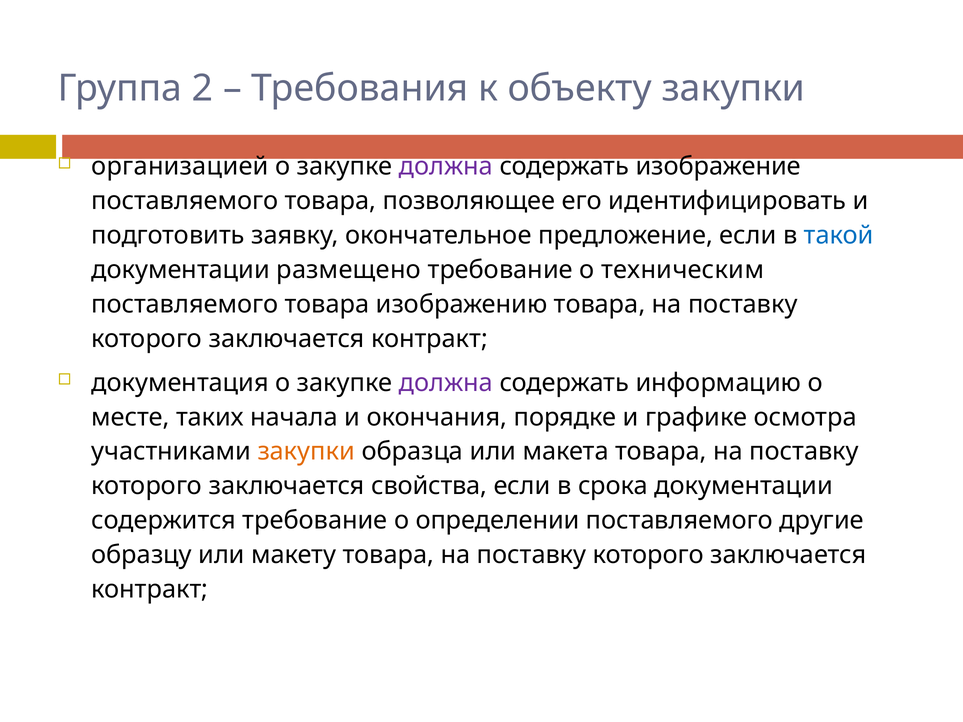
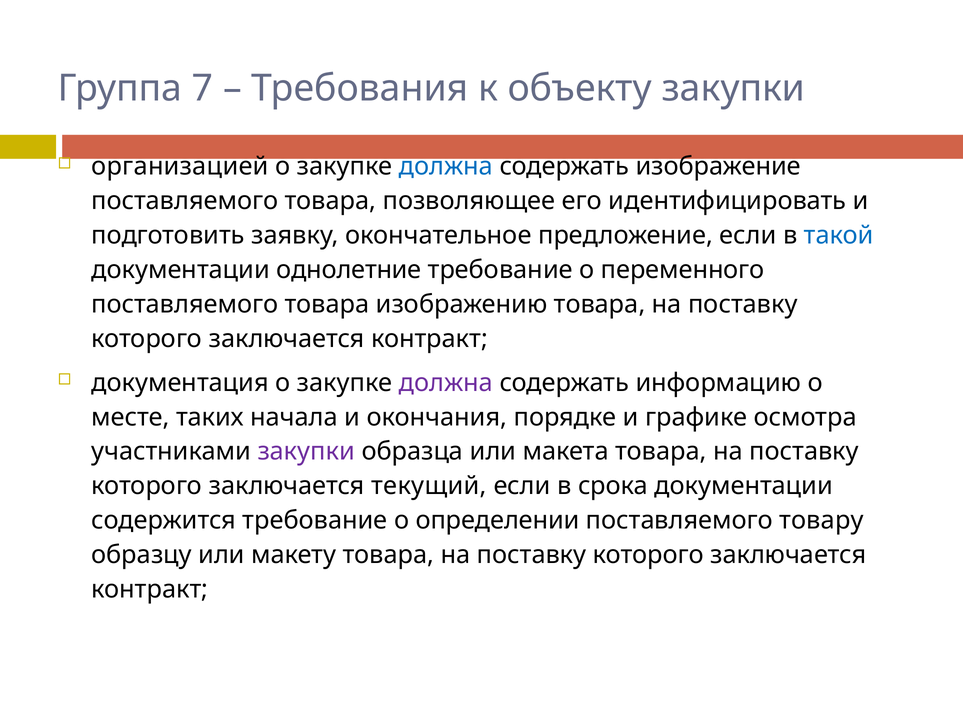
2: 2 -> 7
должна at (446, 166) colour: purple -> blue
размещено: размещено -> однолетние
техническим: техническим -> переменного
закупки at (306, 452) colour: orange -> purple
свойства: свойства -> текущий
другие: другие -> товару
